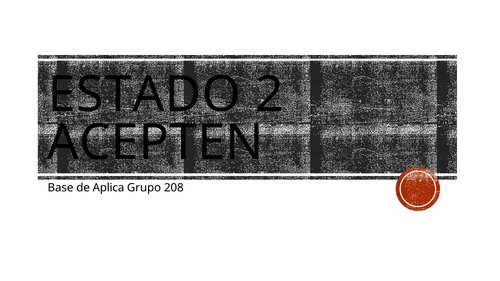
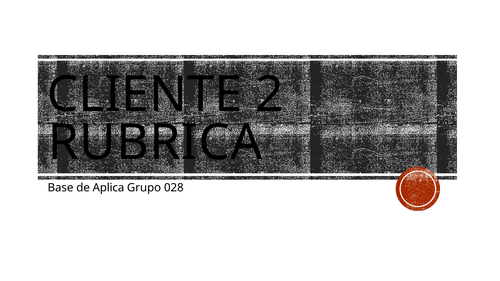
ESTADO: ESTADO -> CLIENTE
ACEPTEN: ACEPTEN -> RUBRICA
208: 208 -> 028
